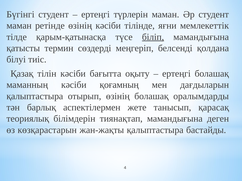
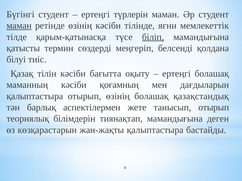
маман at (19, 26) underline: none -> present
оралымдарды: оралымдарды -> қазақстандық
танысып қарасақ: қарасақ -> отырып
